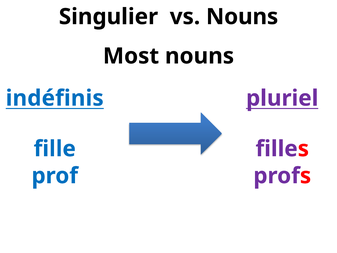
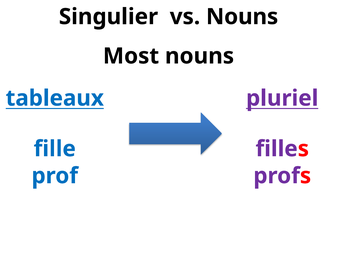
indéfinis: indéfinis -> tableaux
